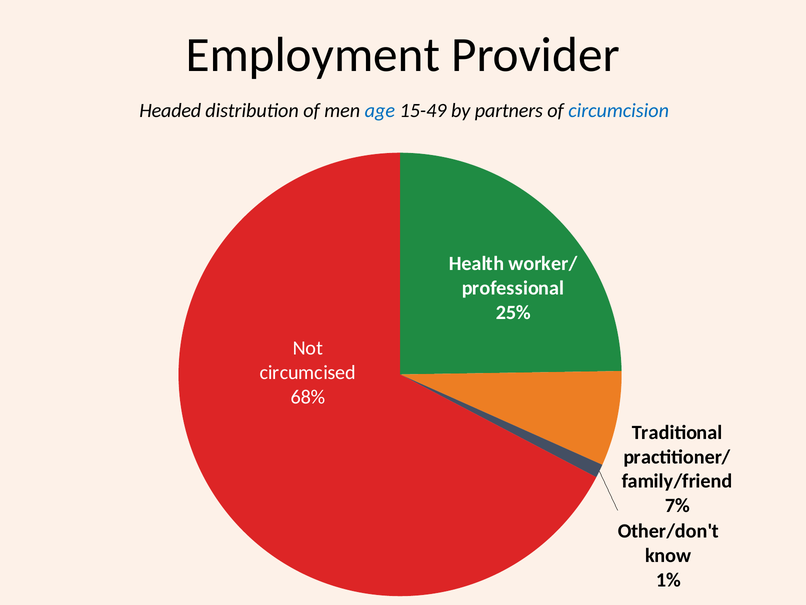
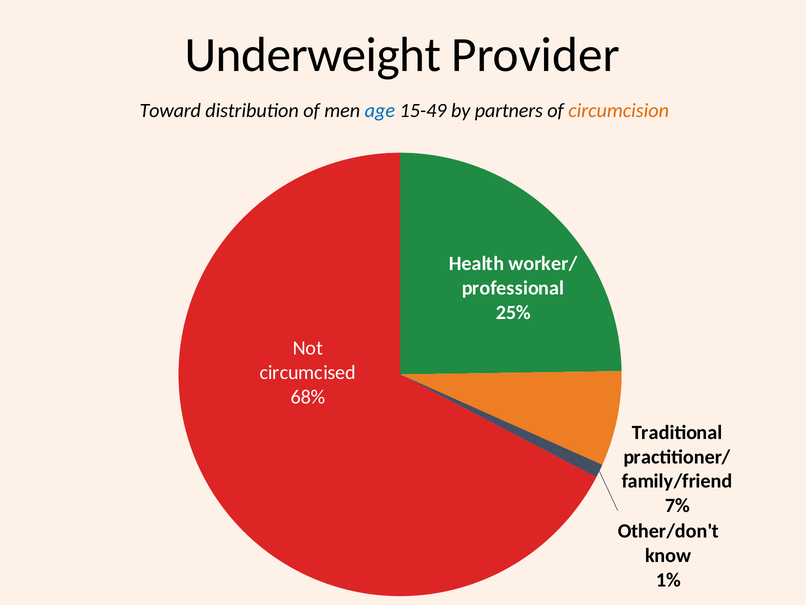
Employment: Employment -> Underweight
Headed: Headed -> Toward
circumcision colour: blue -> orange
